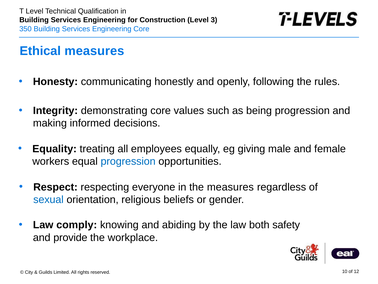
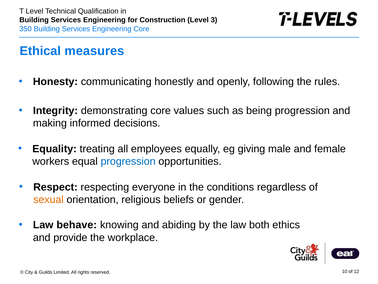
the measures: measures -> conditions
sexual colour: blue -> orange
comply: comply -> behave
safety: safety -> ethics
